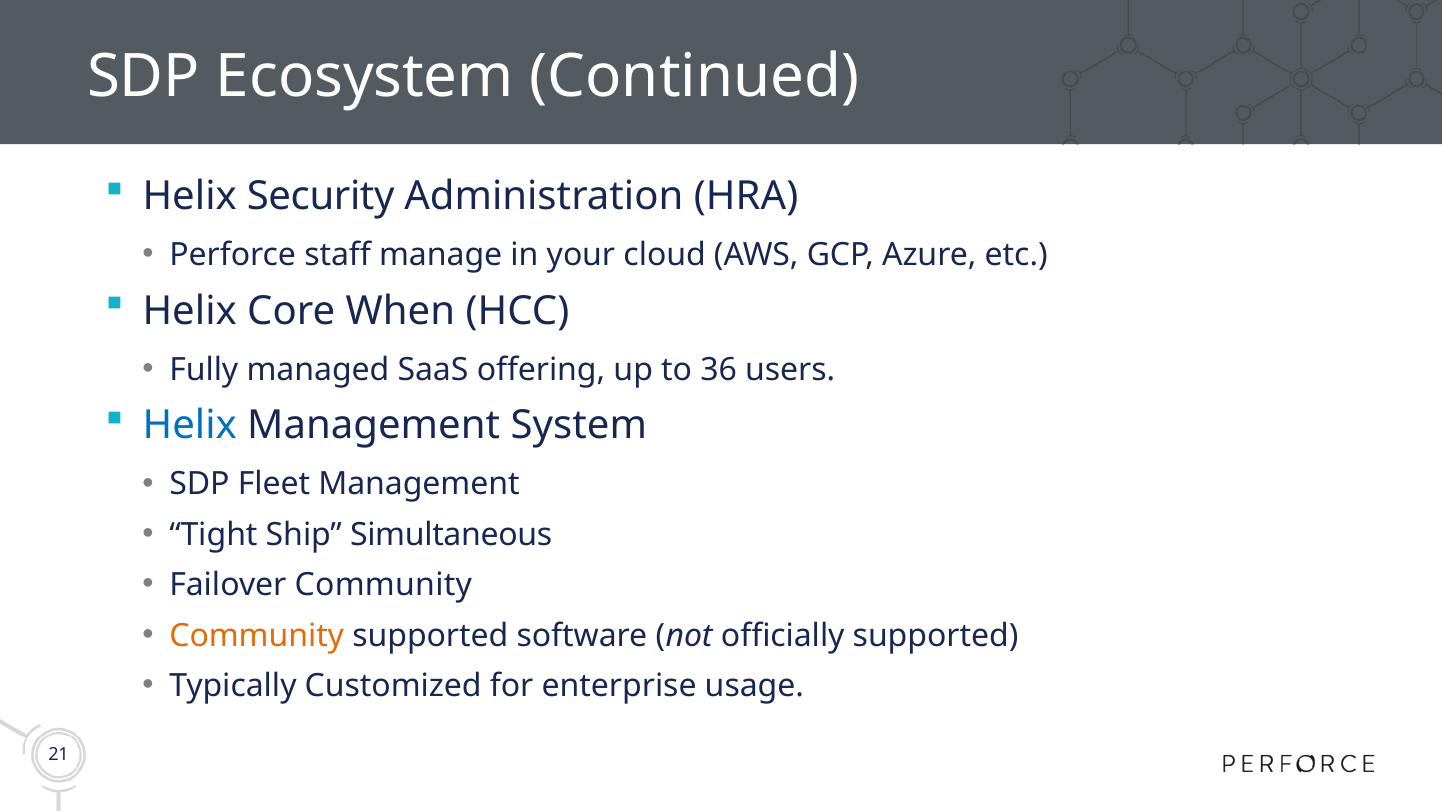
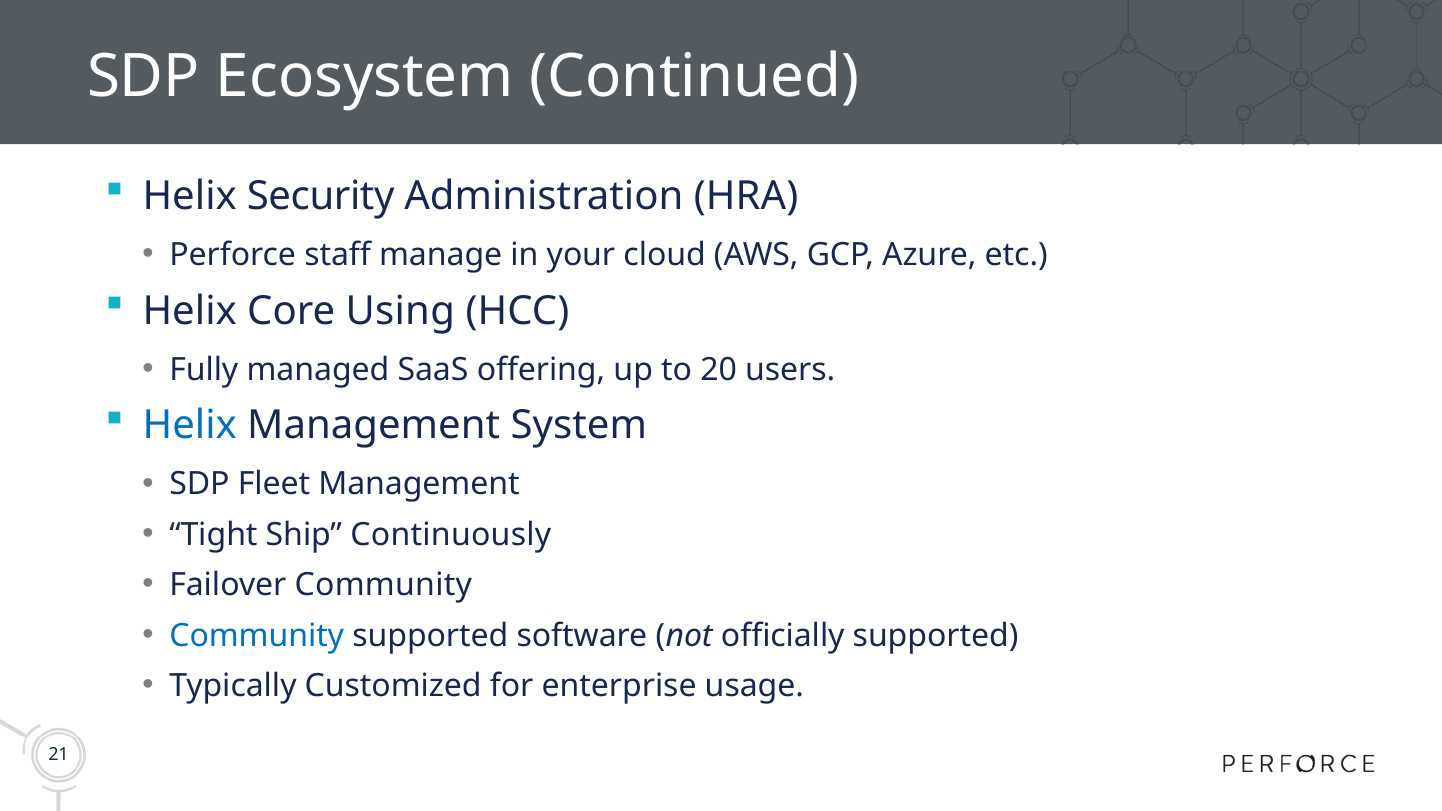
When: When -> Using
36: 36 -> 20
Simultaneous: Simultaneous -> Continuously
Community at (257, 636) colour: orange -> blue
